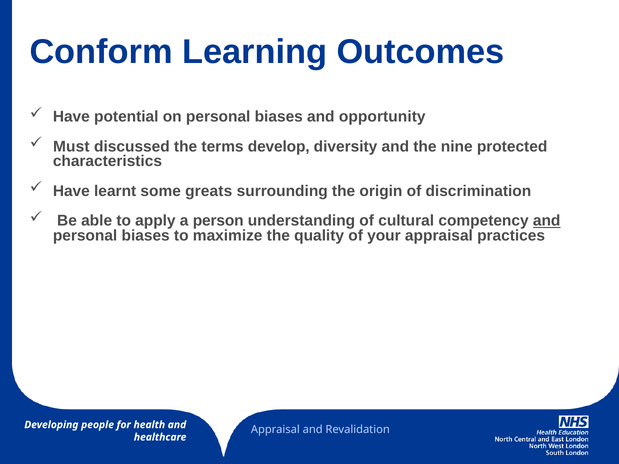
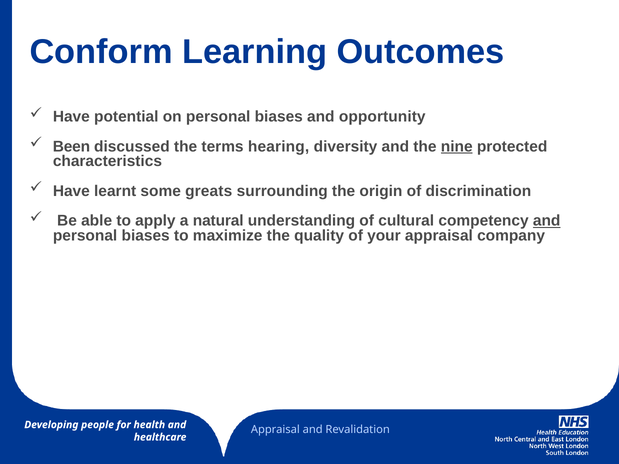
Must: Must -> Been
develop: develop -> hearing
nine underline: none -> present
person: person -> natural
practices: practices -> company
